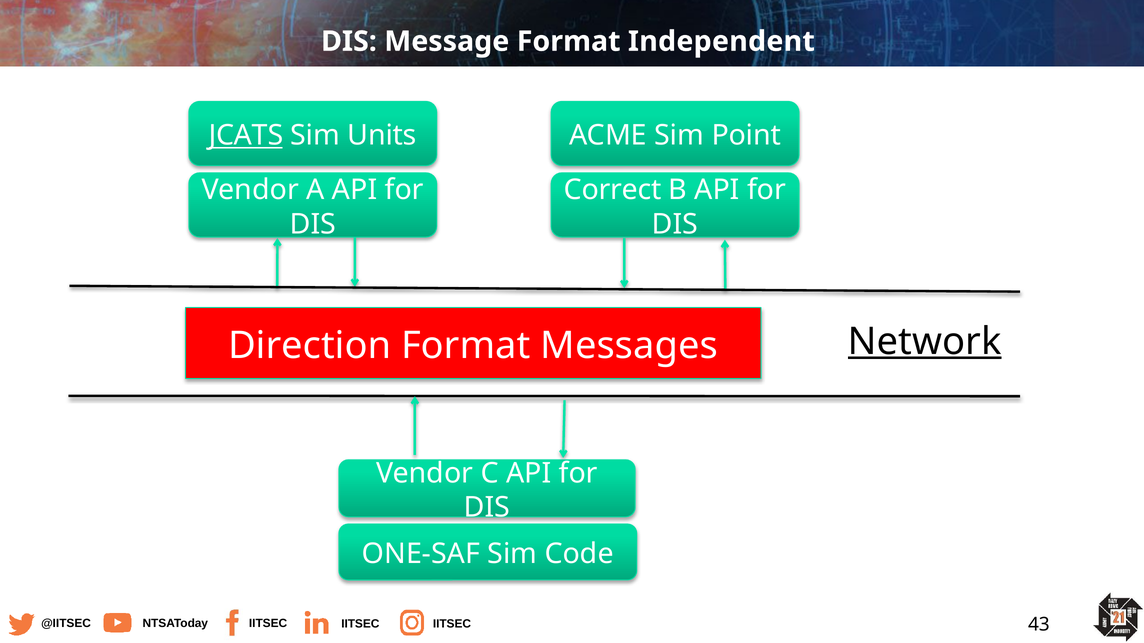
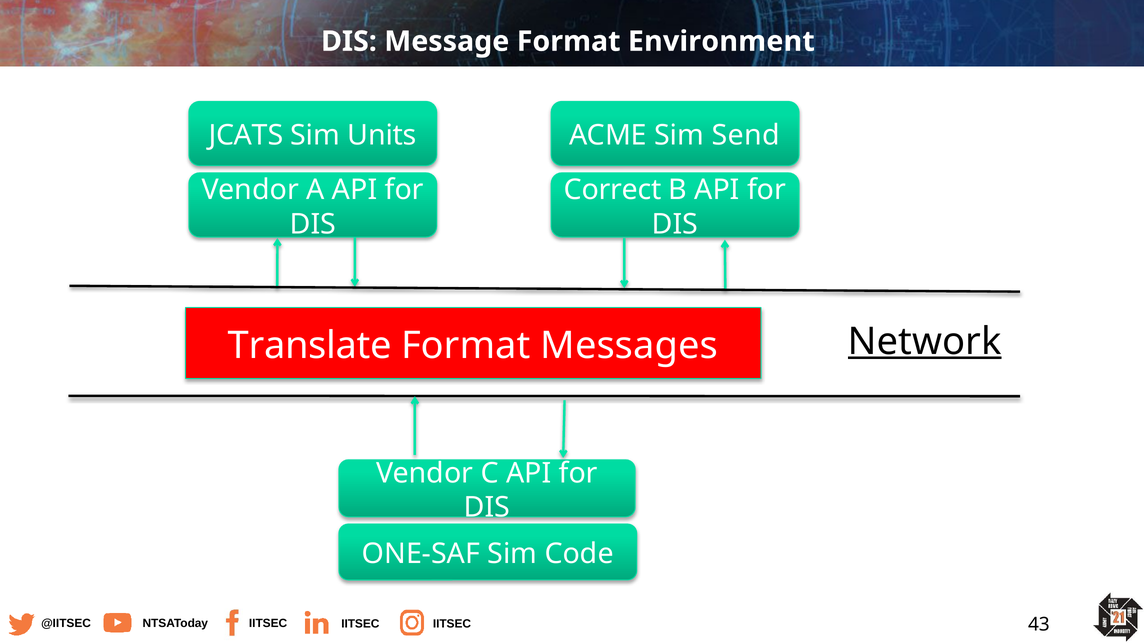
Independent: Independent -> Environment
JCATS underline: present -> none
Point: Point -> Send
Direction: Direction -> Translate
